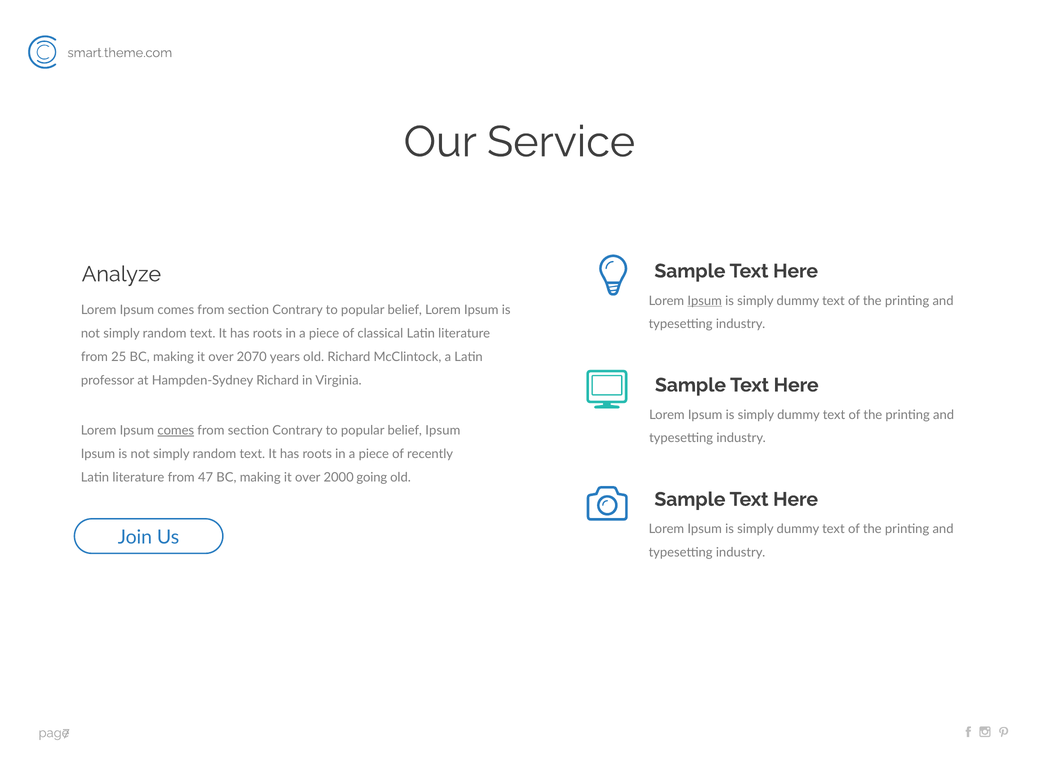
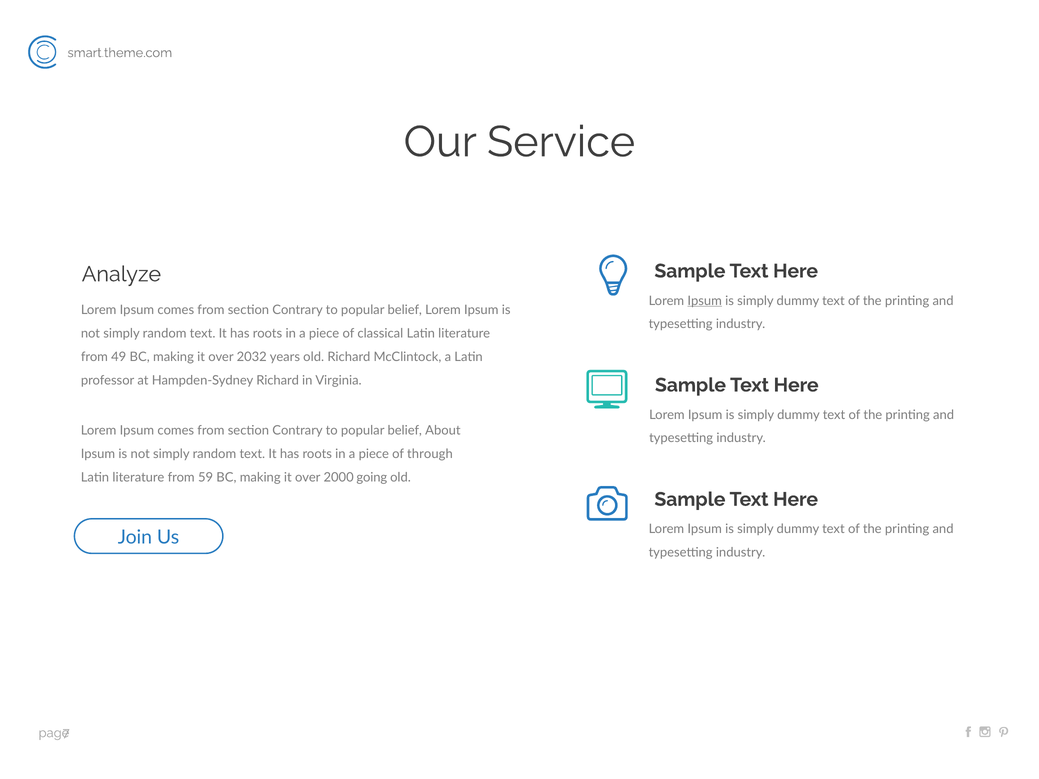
25: 25 -> 49
2070: 2070 -> 2032
comes at (176, 431) underline: present -> none
belief Ipsum: Ipsum -> About
recently: recently -> through
47: 47 -> 59
